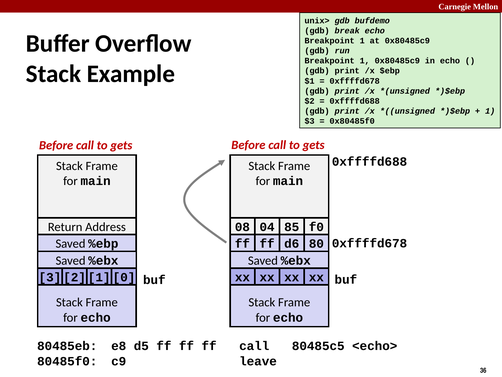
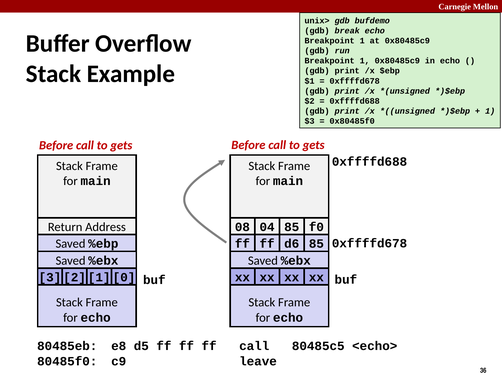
d6 80: 80 -> 85
